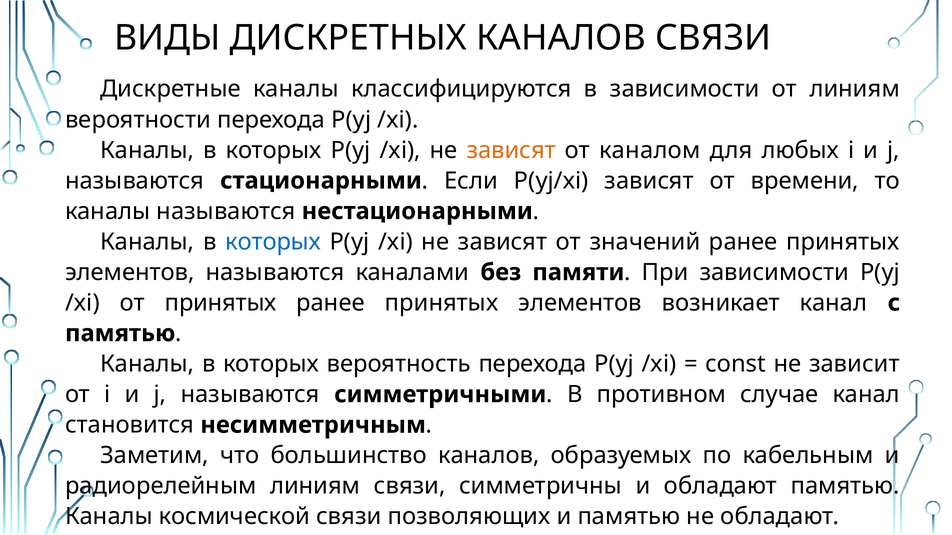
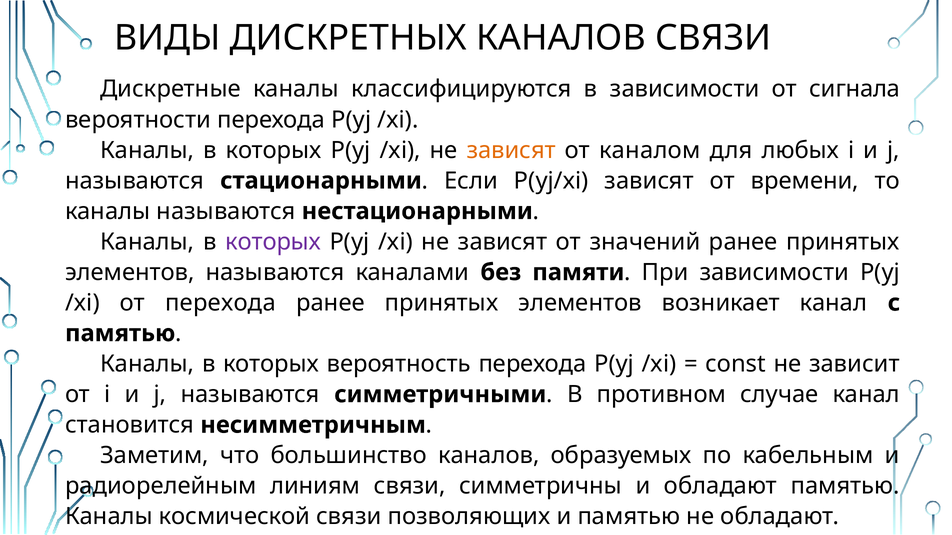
от линиям: линиям -> сигнала
которых at (273, 242) colour: blue -> purple
от принятых: принятых -> перехода
